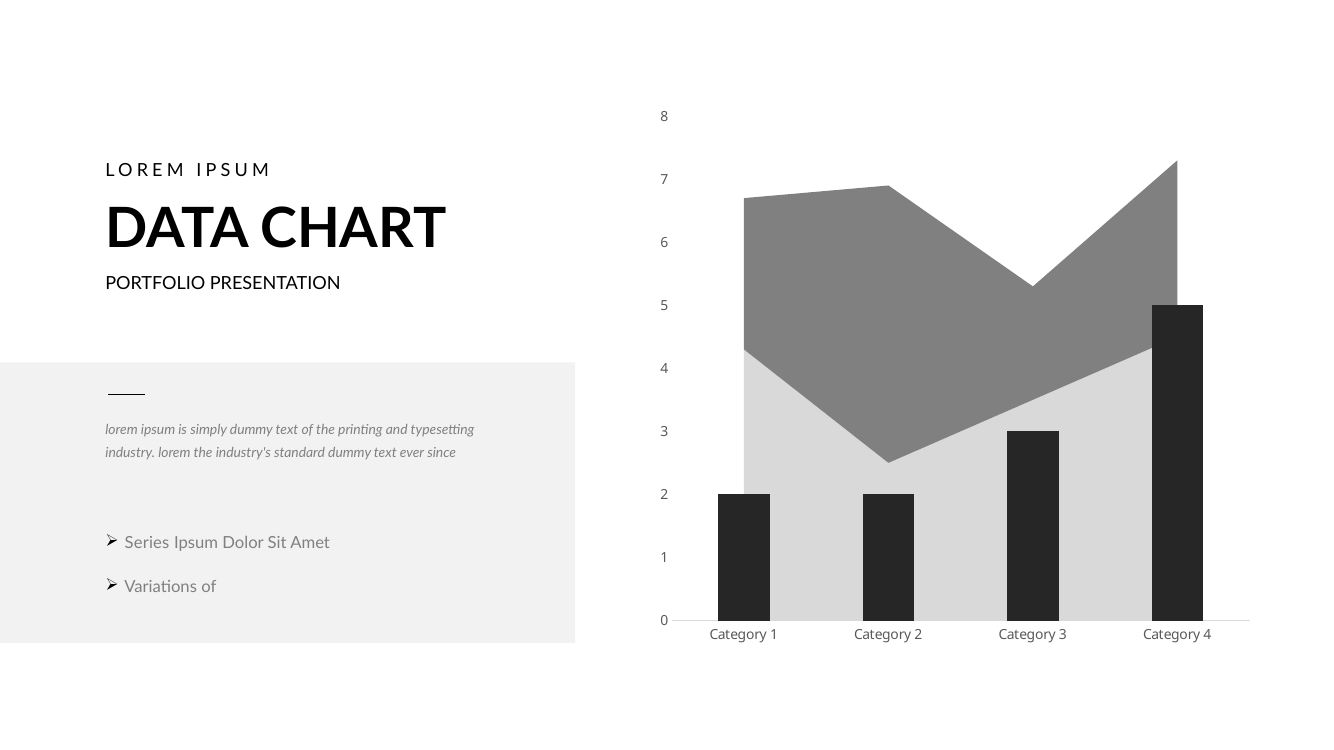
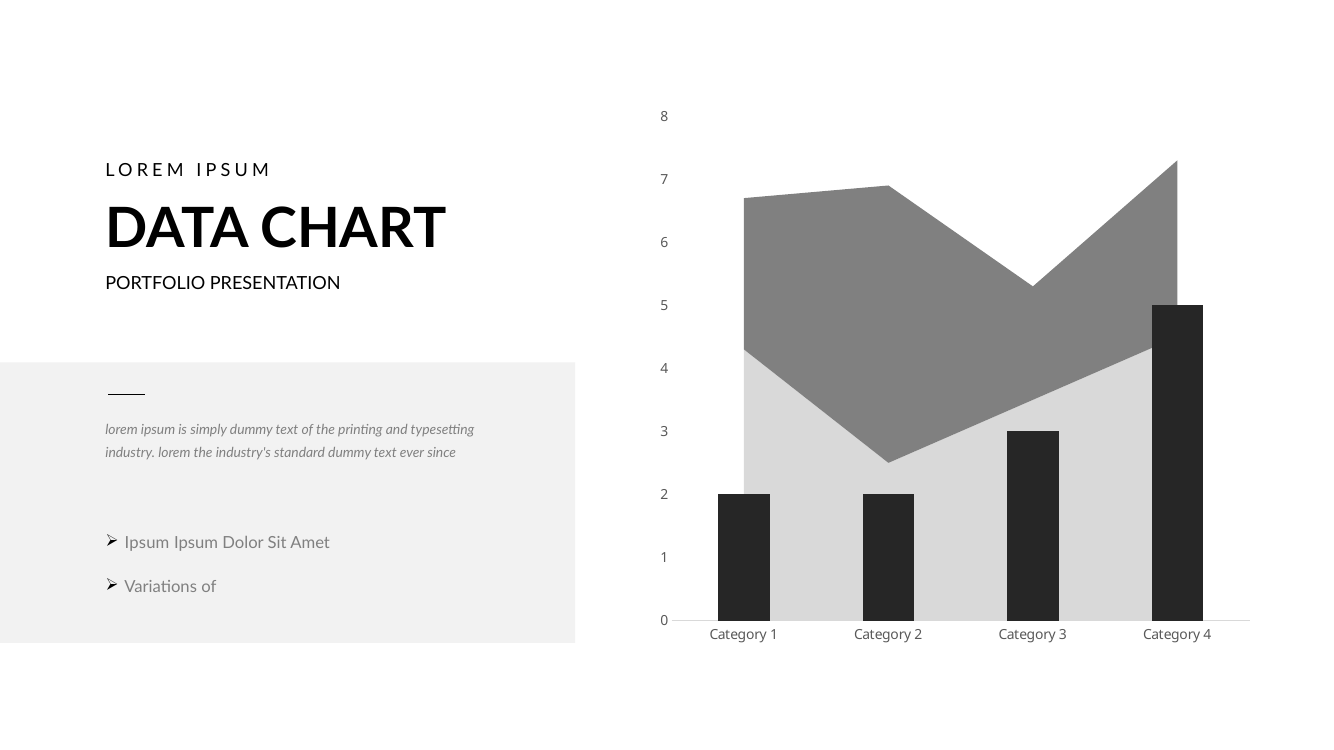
Series at (147, 544): Series -> Ipsum
